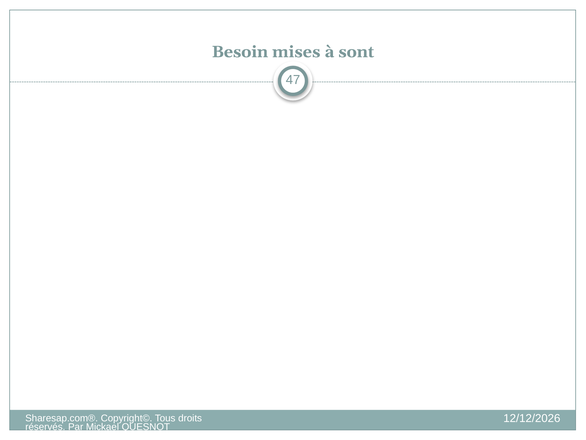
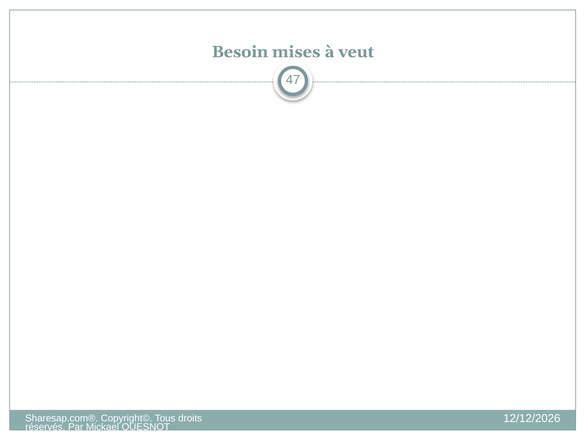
sont: sont -> veut
